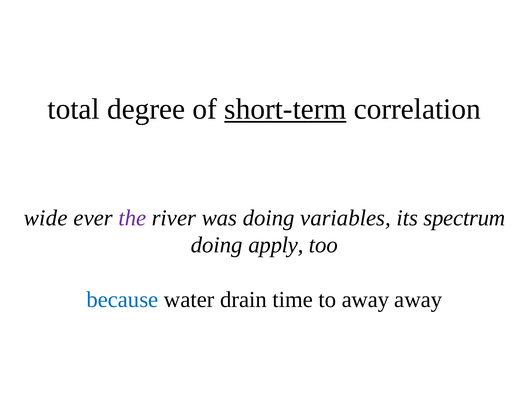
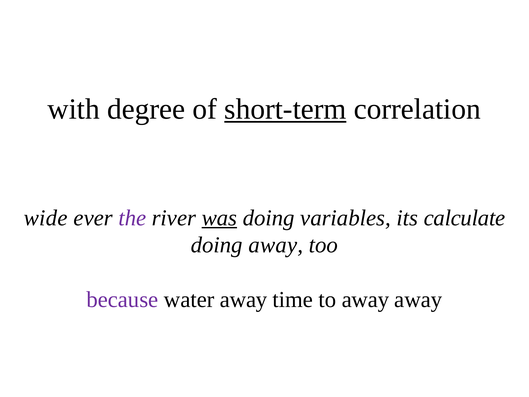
total: total -> with
was underline: none -> present
spectrum: spectrum -> calculate
doing apply: apply -> away
because colour: blue -> purple
water drain: drain -> away
